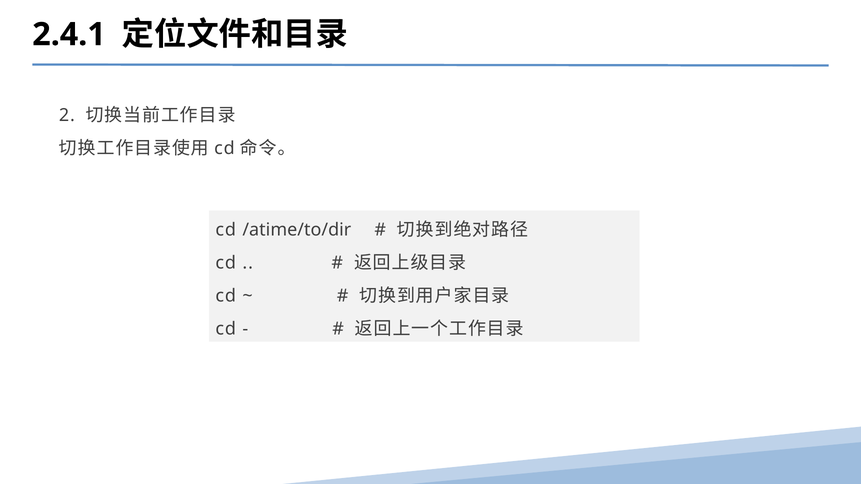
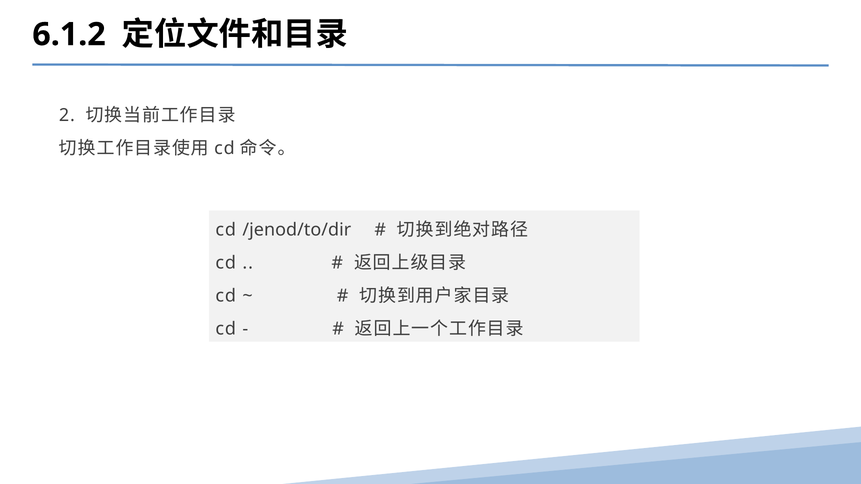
2.4.1: 2.4.1 -> 6.1.2
/atime/to/dir: /atime/to/dir -> /jenod/to/dir
